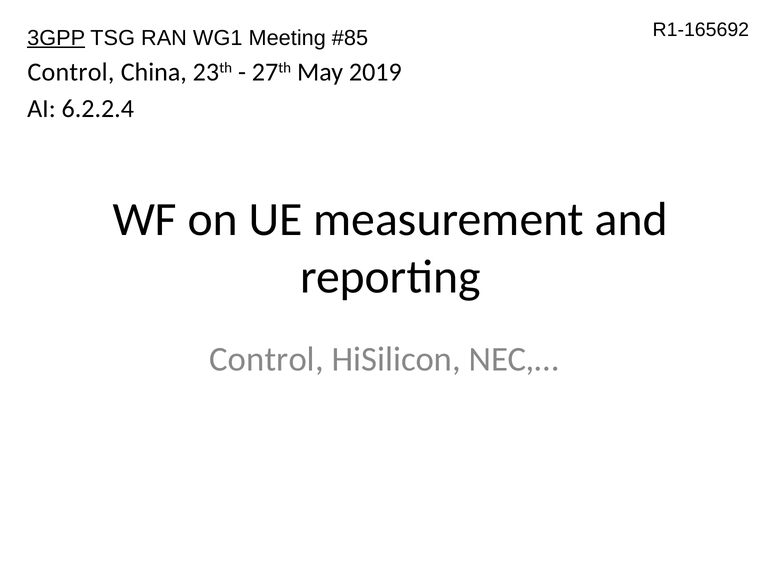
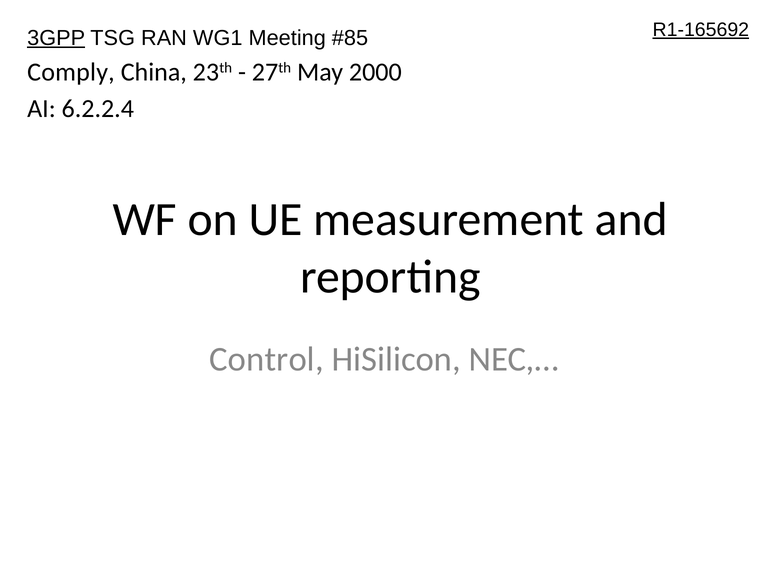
R1-165692 underline: none -> present
Control at (71, 72): Control -> Comply
2019: 2019 -> 2000
